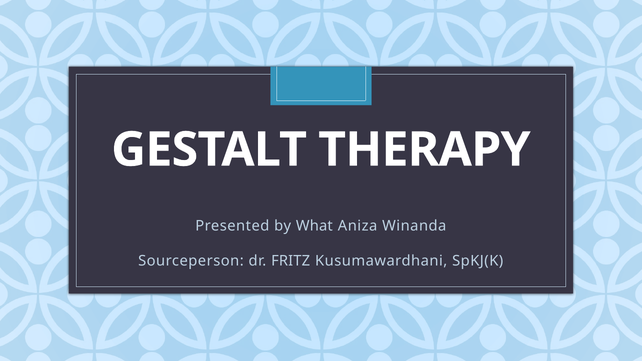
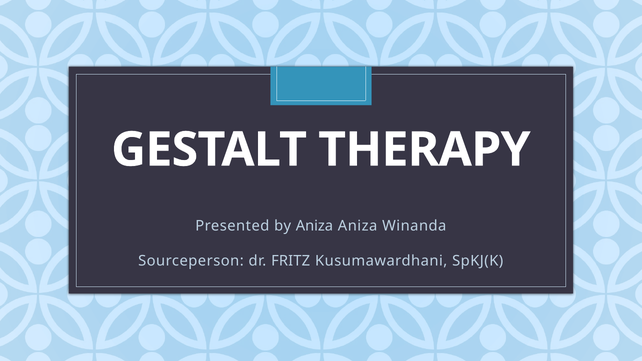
by What: What -> Aniza
